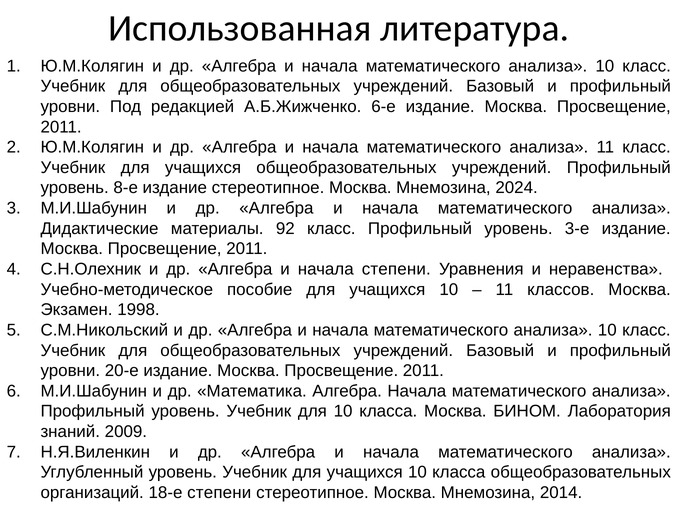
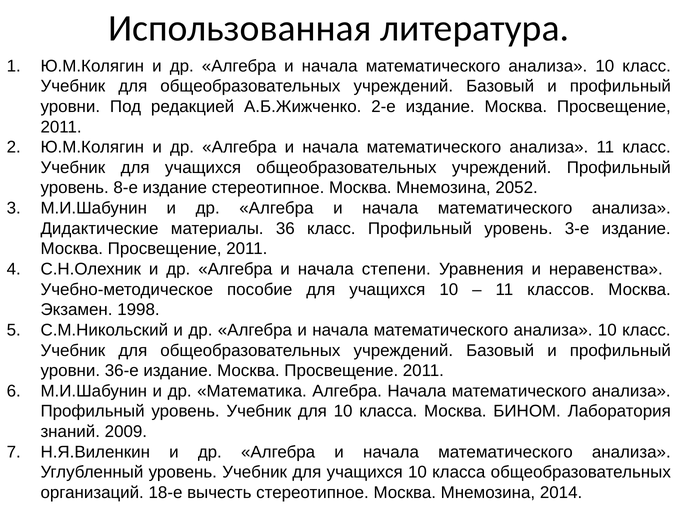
6-е: 6-е -> 2-е
2024: 2024 -> 2052
92: 92 -> 36
20-е: 20-е -> 36-е
18-е степени: степени -> вычесть
